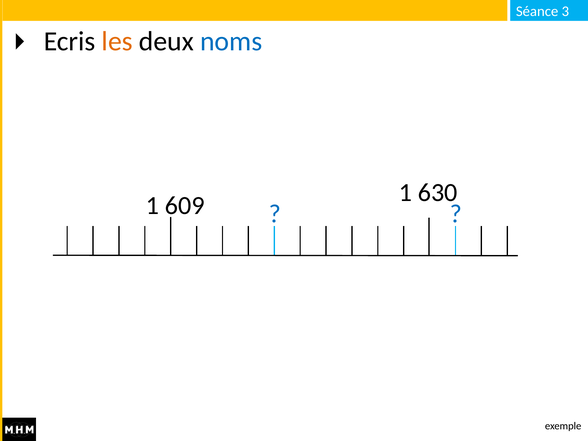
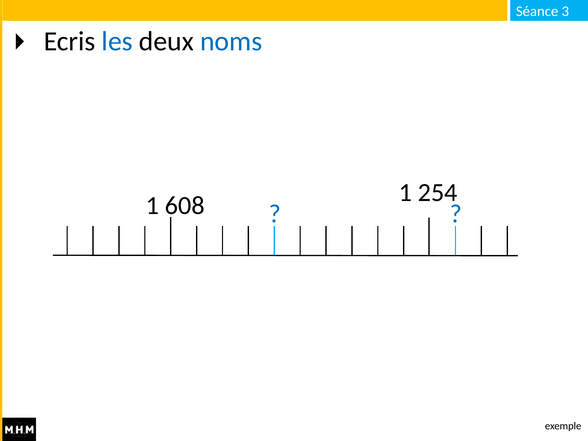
les colour: orange -> blue
630: 630 -> 254
609: 609 -> 608
